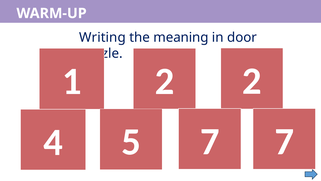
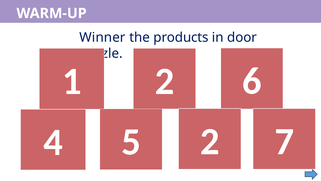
Writing: Writing -> Winner
meaning: meaning -> products
2 2: 2 -> 6
5 7: 7 -> 2
